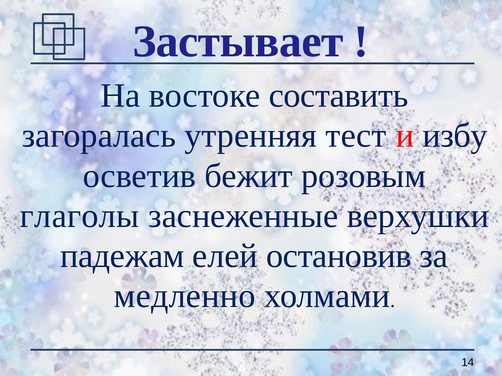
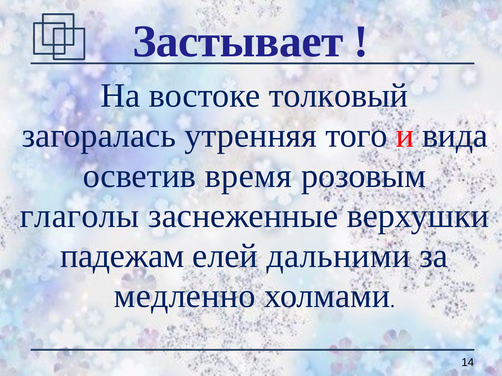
составить: составить -> толковый
тест: тест -> того
избу: избу -> вида
бежит: бежит -> время
остановив: остановив -> дальними
